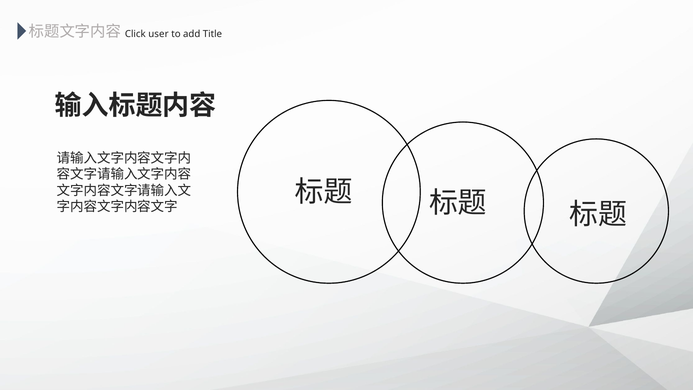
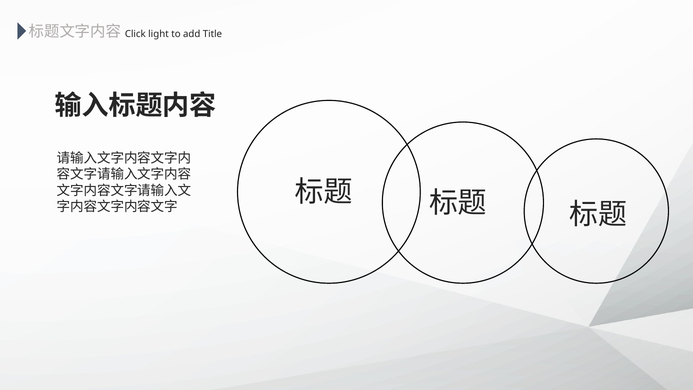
user: user -> light
